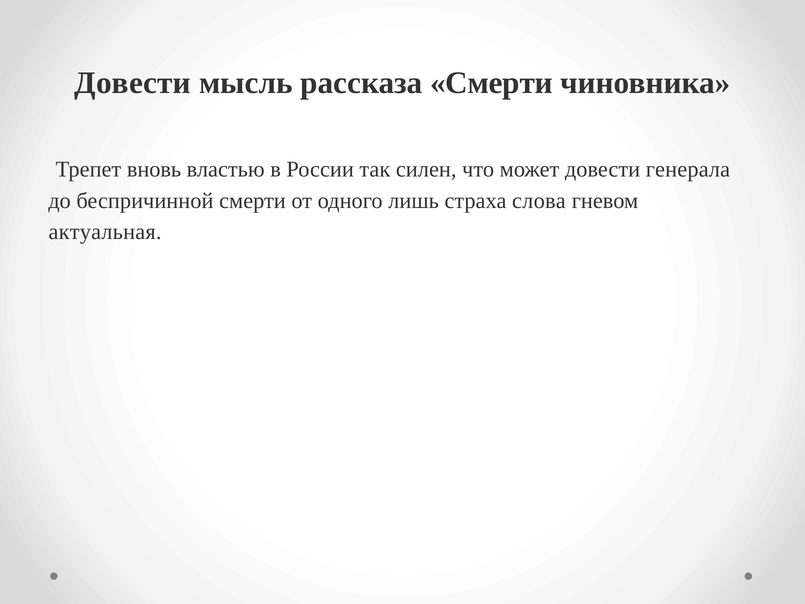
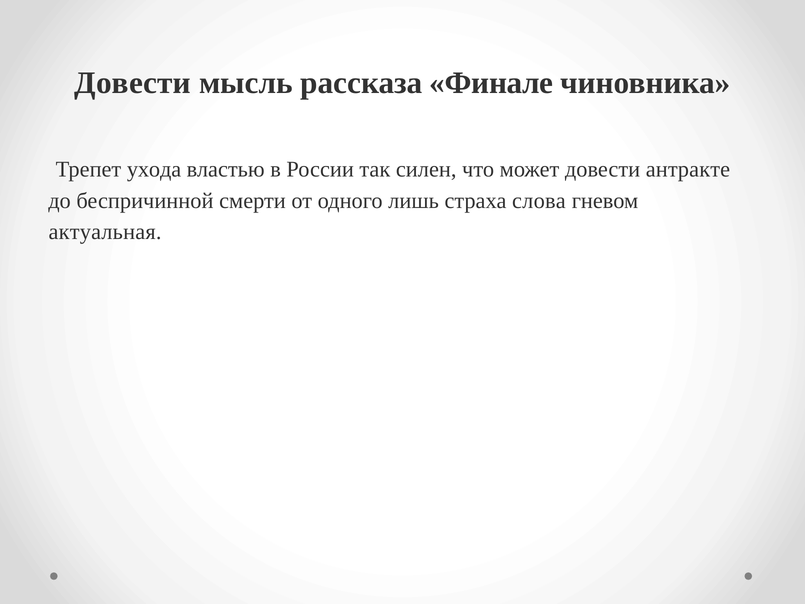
рассказа Смерти: Смерти -> Финале
вновь: вновь -> ухода
генерала: генерала -> антракте
